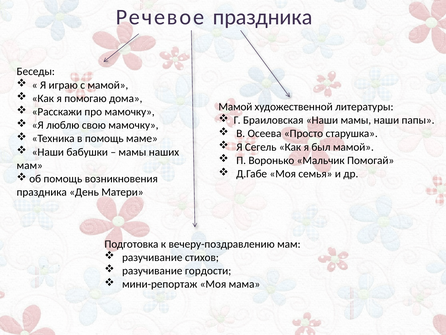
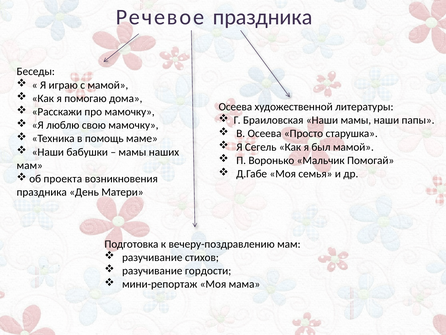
Мамой at (235, 107): Мамой -> Осеева
об помощь: помощь -> проекта
